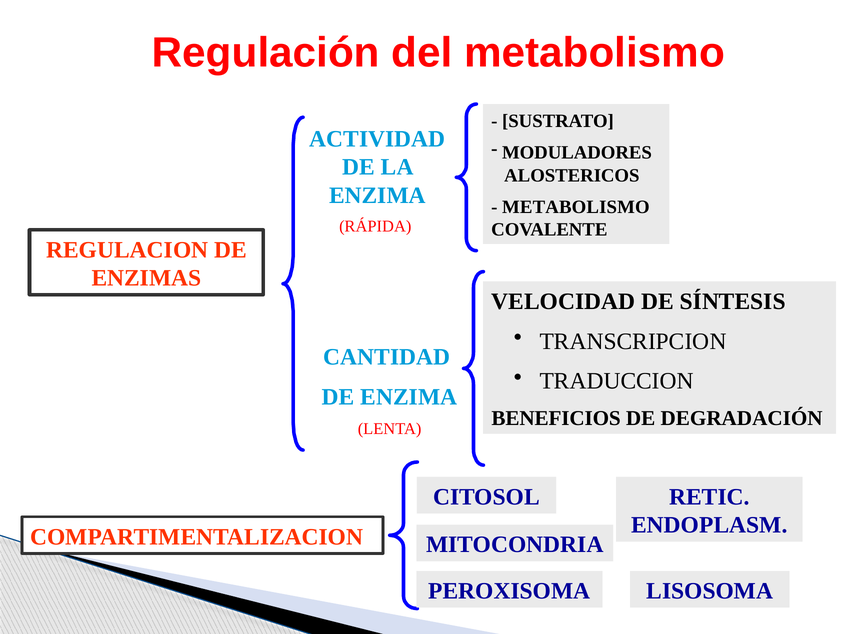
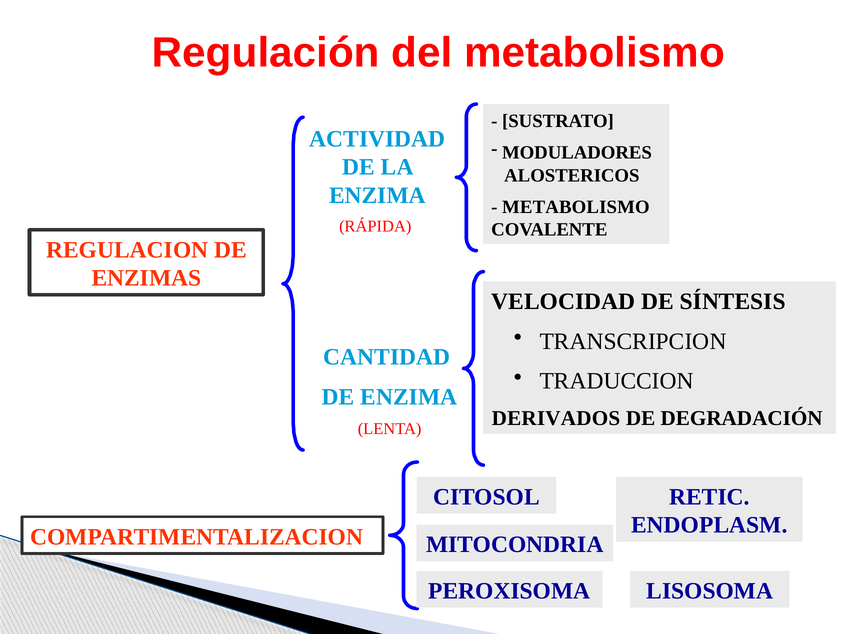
BENEFICIOS: BENEFICIOS -> DERIVADOS
